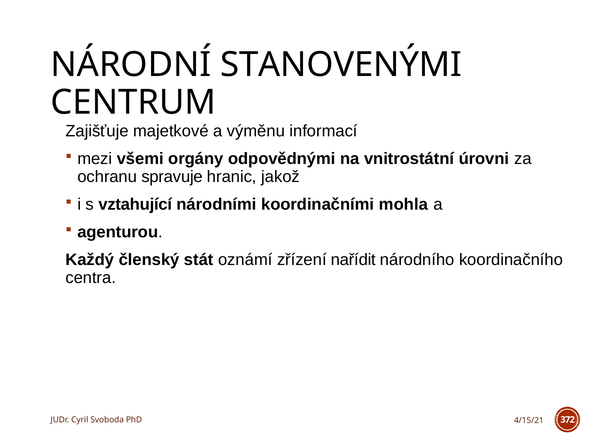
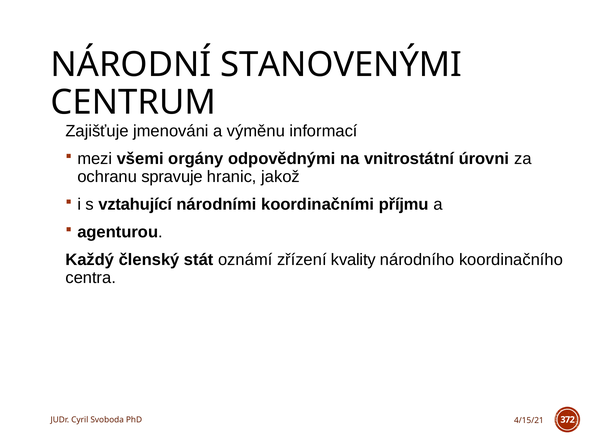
majetkové: majetkové -> jmenováni
mohla: mohla -> příjmu
nařídit: nařídit -> kvality
